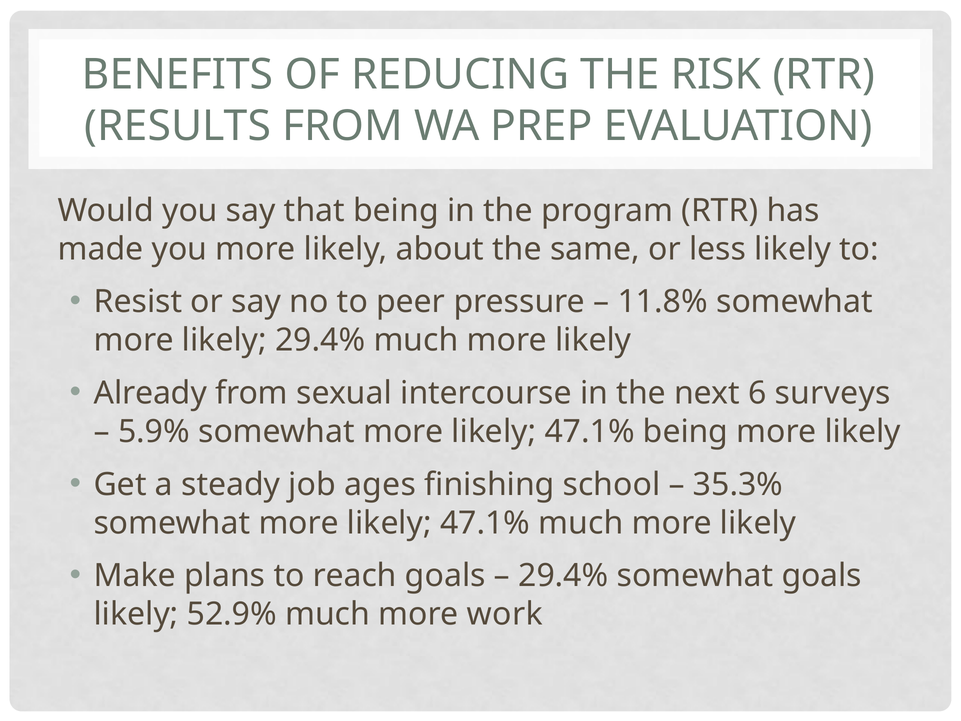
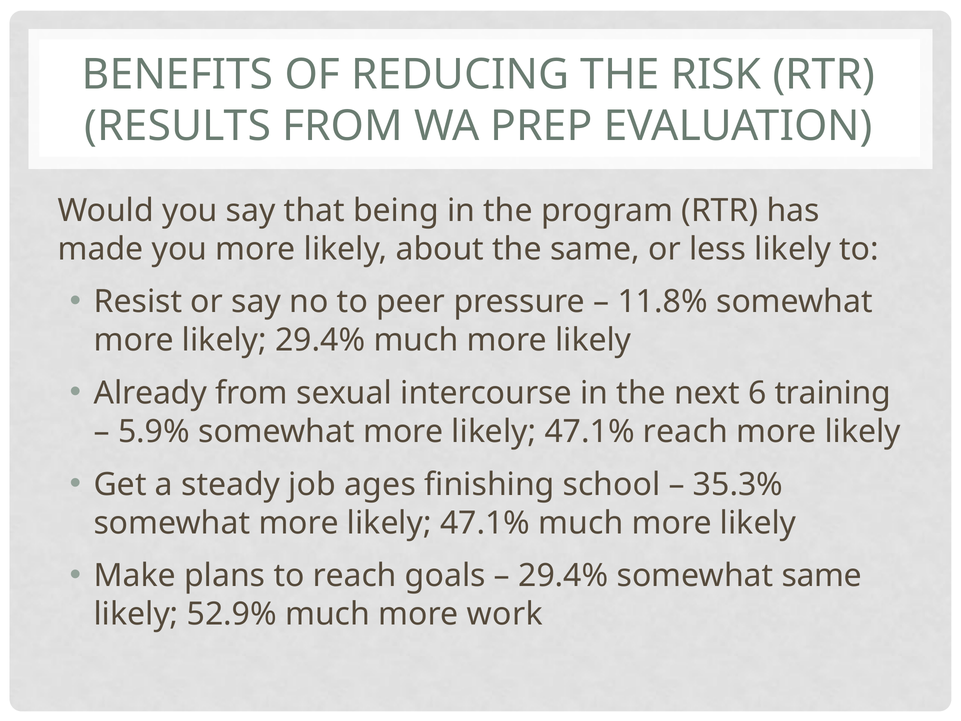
surveys: surveys -> training
47.1% being: being -> reach
somewhat goals: goals -> same
